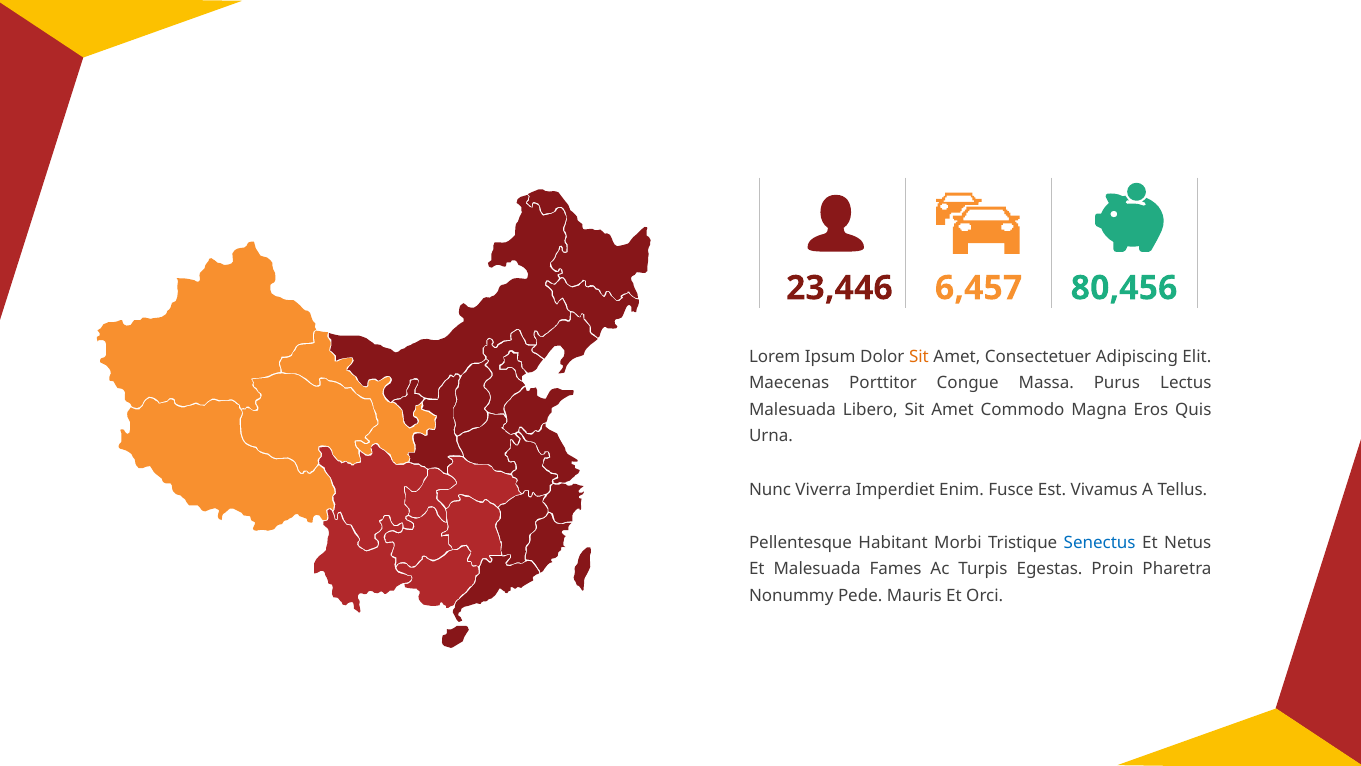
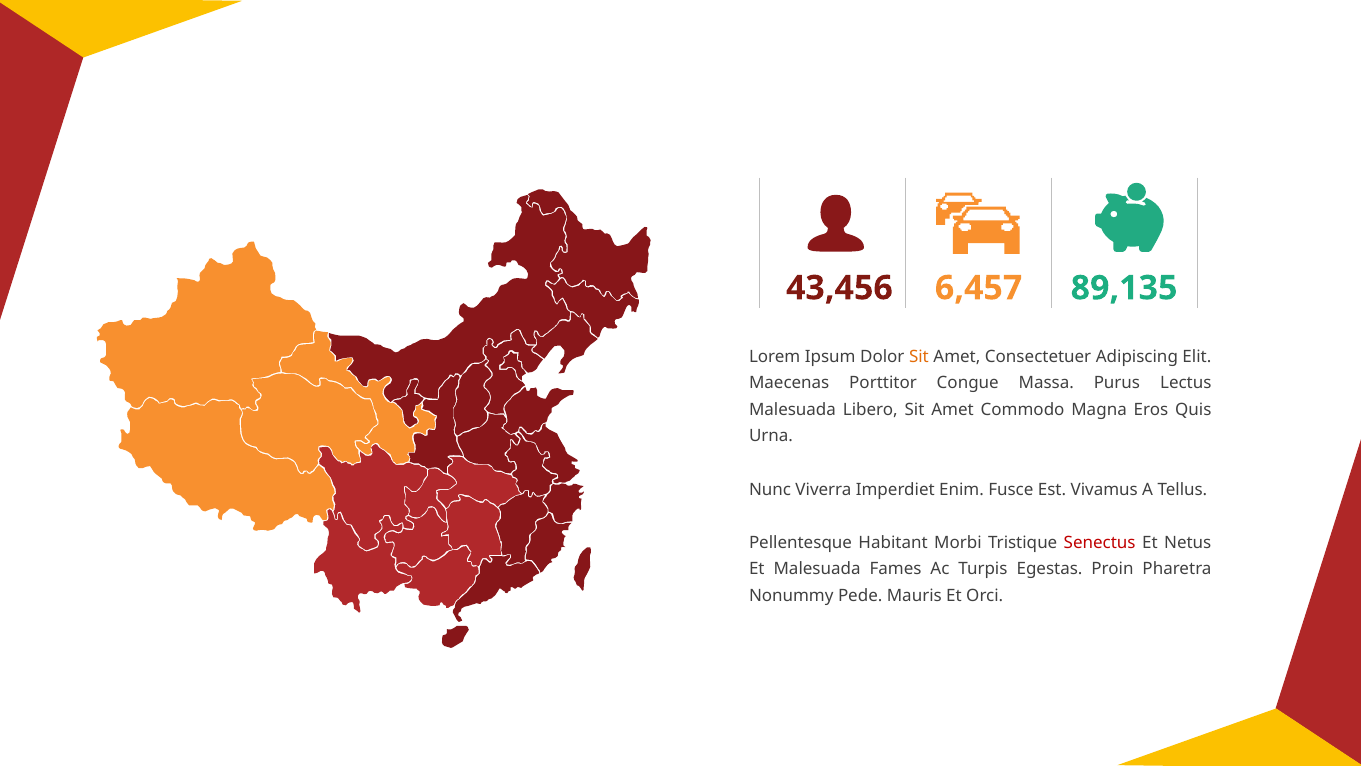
23,446: 23,446 -> 43,456
80,456: 80,456 -> 89,135
Senectus colour: blue -> red
